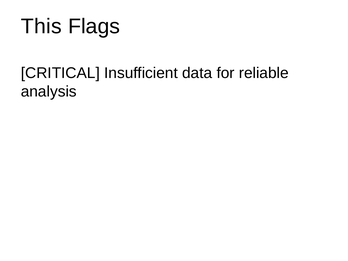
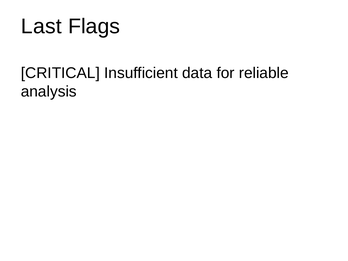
This: This -> Last
